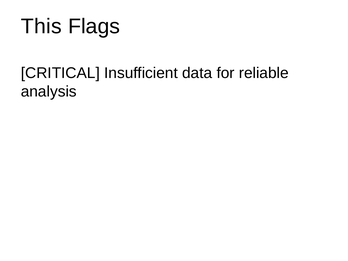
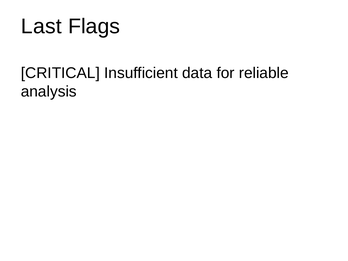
This: This -> Last
